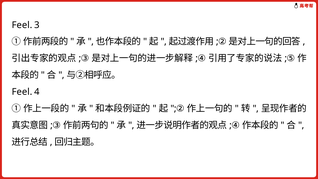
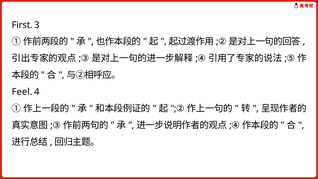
Feel at (22, 25): Feel -> First
